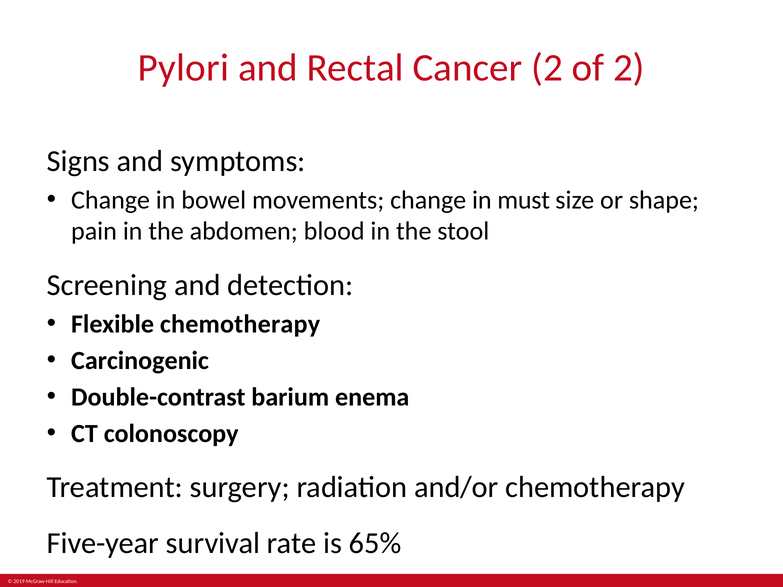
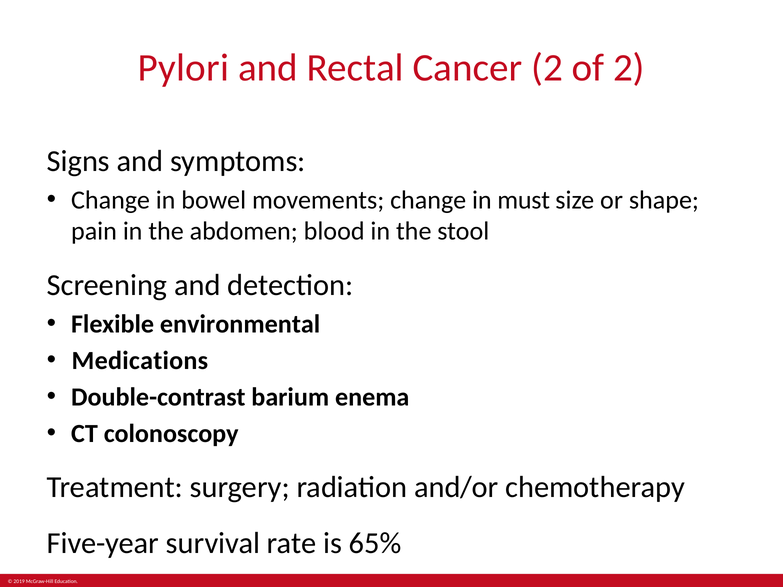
Flexible chemotherapy: chemotherapy -> environmental
Carcinogenic: Carcinogenic -> Medications
